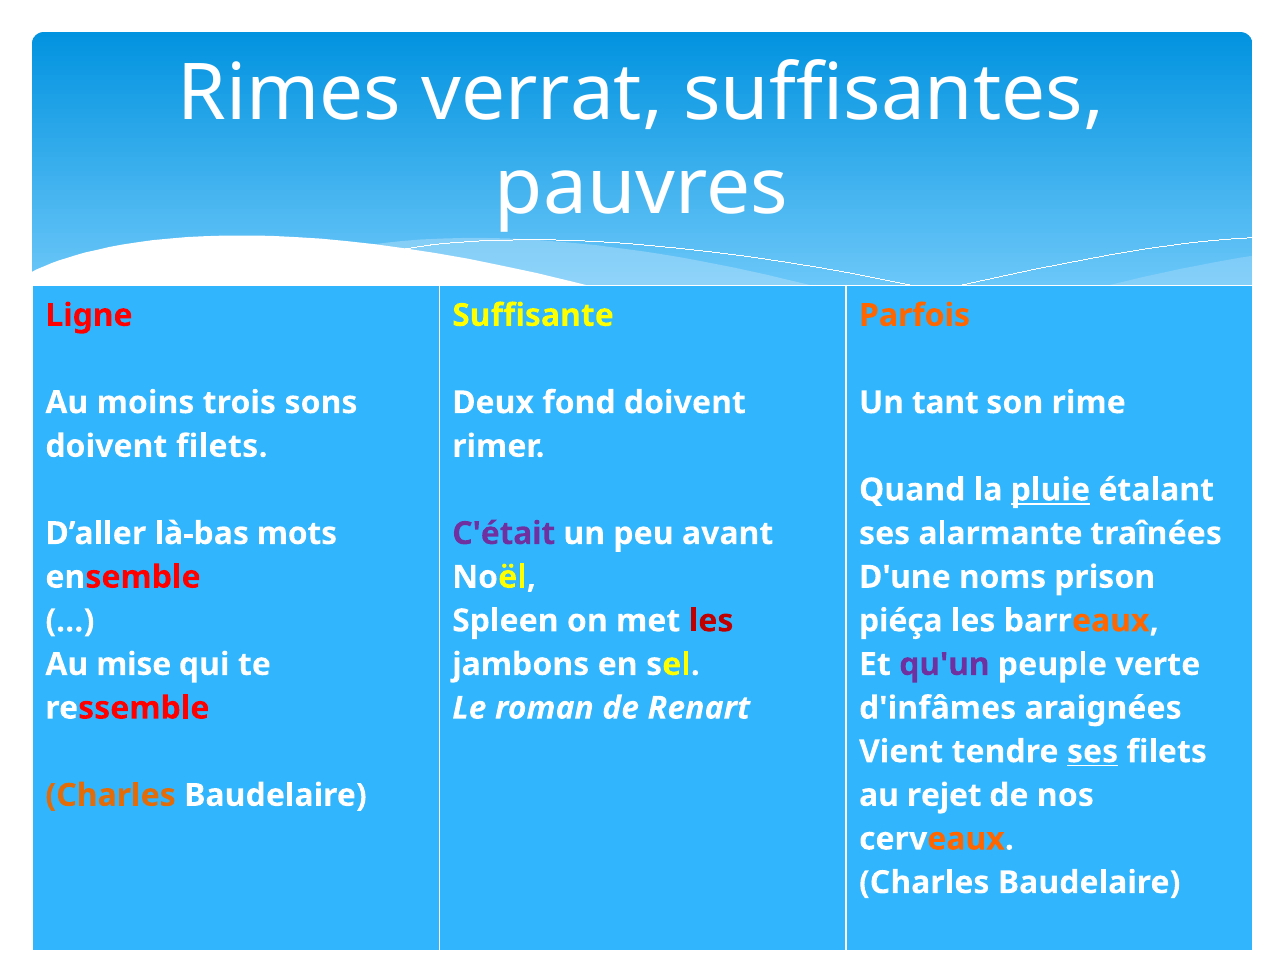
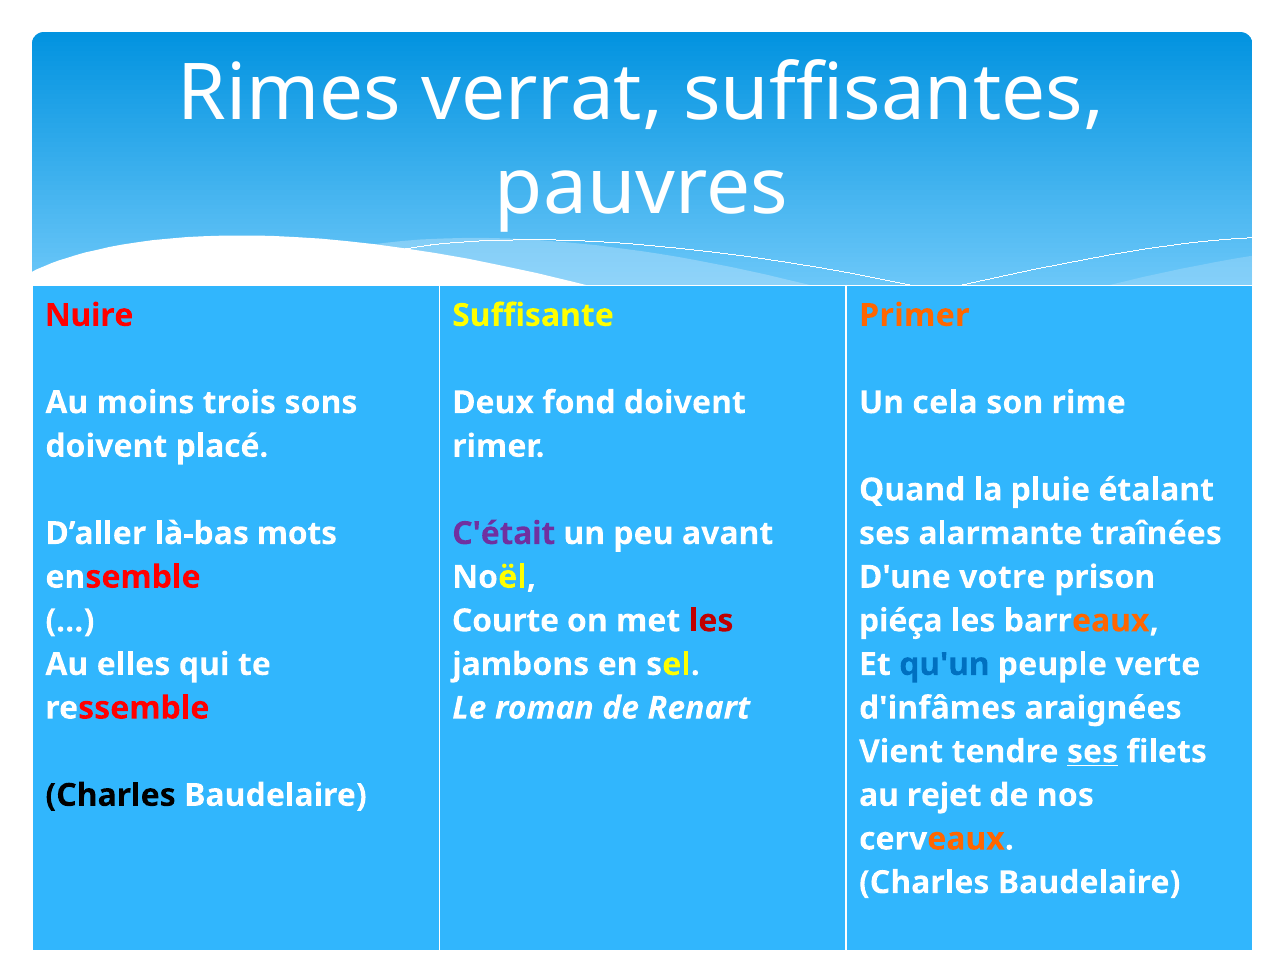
Ligne: Ligne -> Nuire
Parfois: Parfois -> Primer
tant: tant -> cela
doivent filets: filets -> placé
pluie underline: present -> none
noms: noms -> votre
Spleen: Spleen -> Courte
mise: mise -> elles
qu'un colour: purple -> blue
Charles at (111, 796) colour: orange -> black
